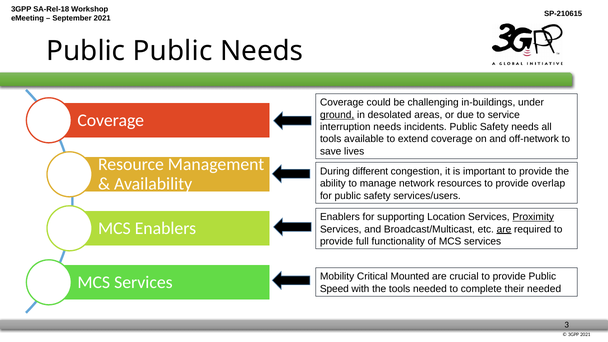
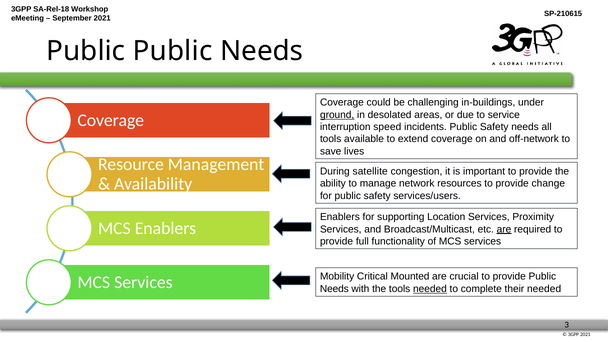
interruption needs: needs -> speed
different: different -> satellite
overlap: overlap -> change
Proximity underline: present -> none
Speed at (334, 289): Speed -> Needs
needed at (430, 289) underline: none -> present
